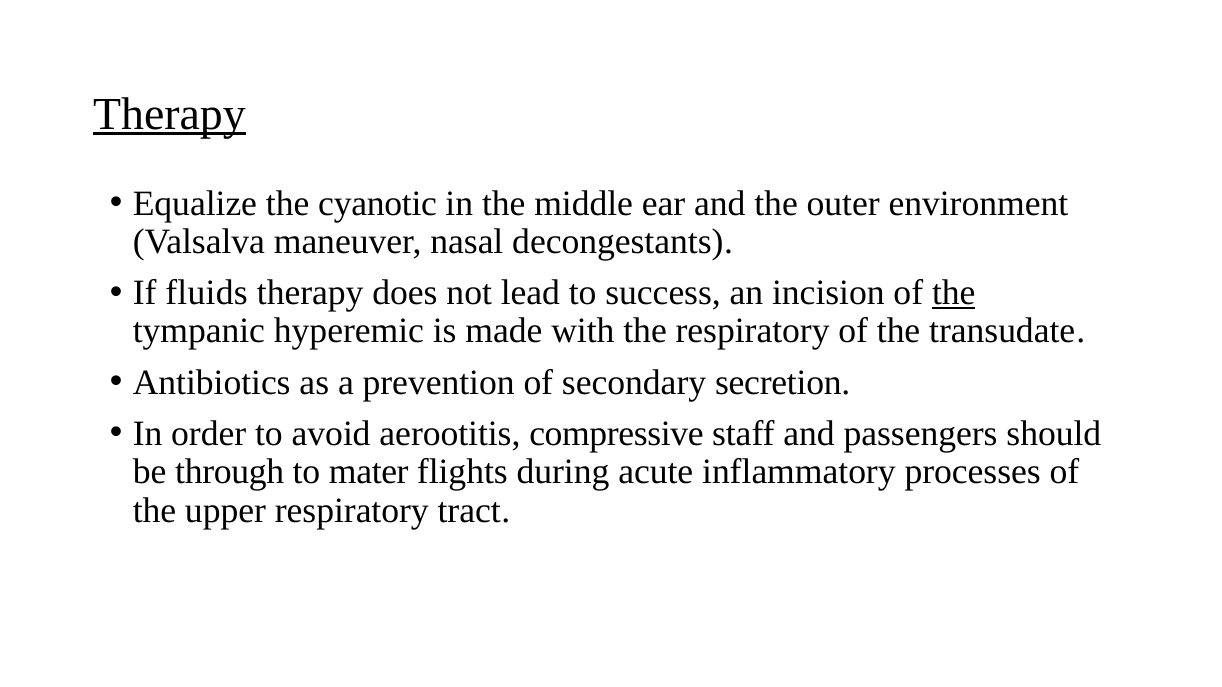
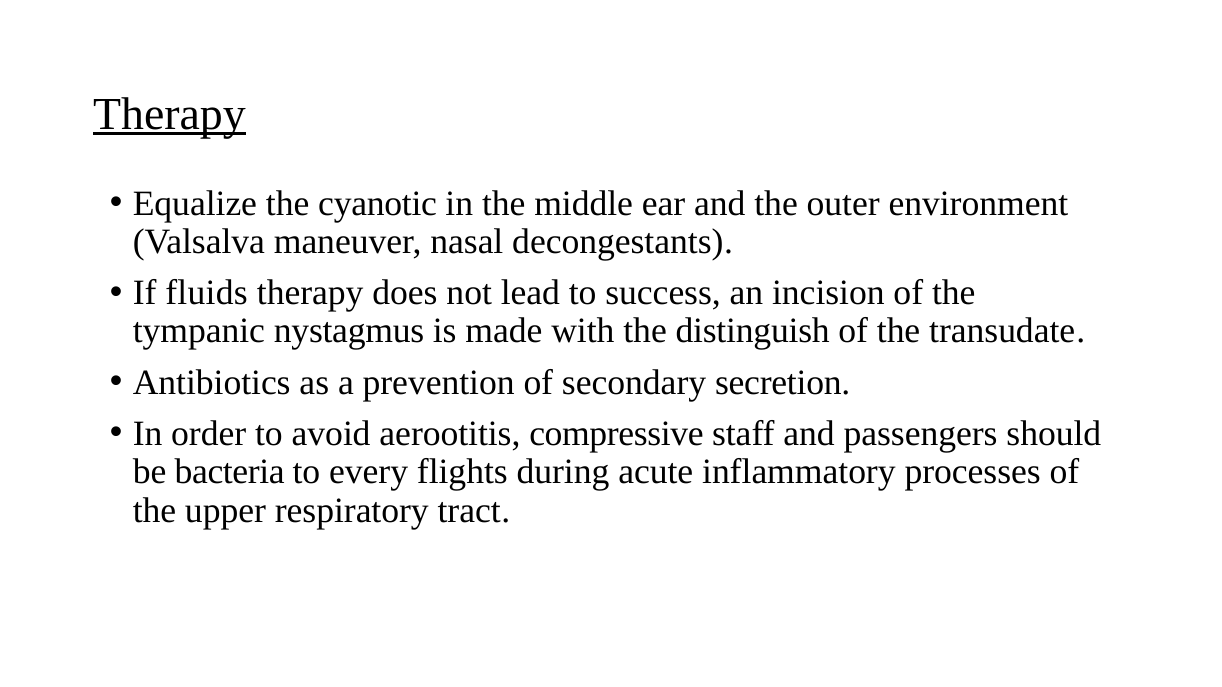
the at (954, 293) underline: present -> none
hyperemic: hyperemic -> nystagmus
the respiratory: respiratory -> distinguish
through: through -> bacteria
mater: mater -> every
